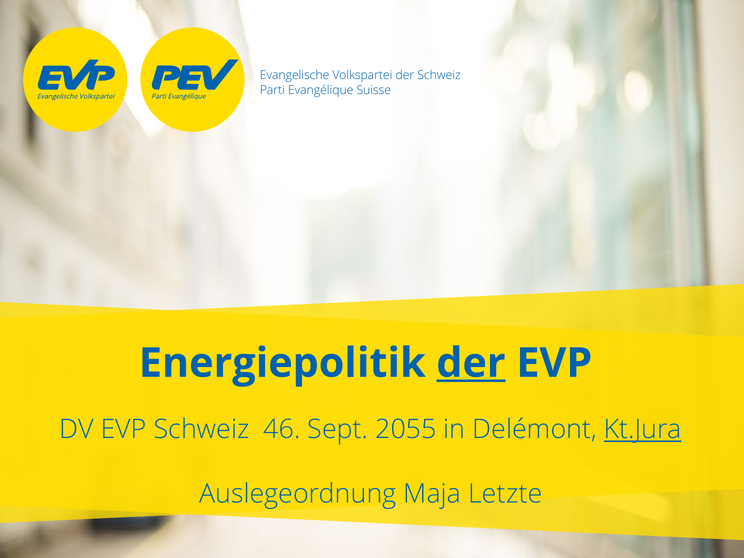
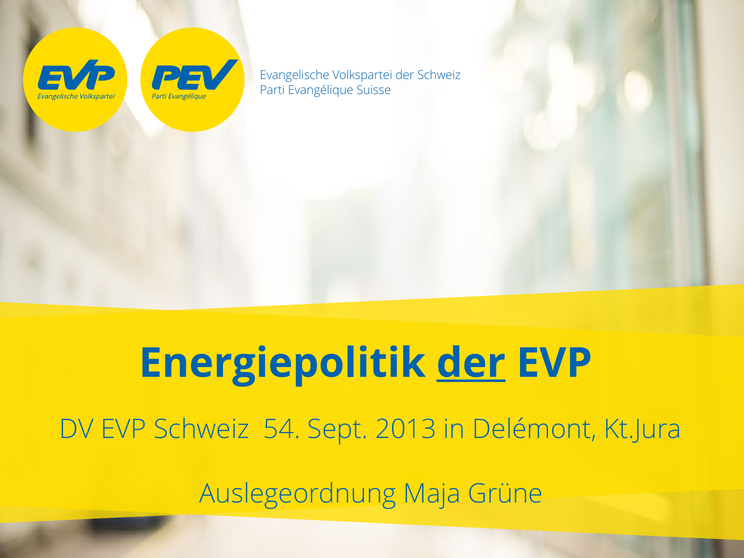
46: 46 -> 54
2055: 2055 -> 2013
Kt.Jura underline: present -> none
Letzte: Letzte -> Grüne
